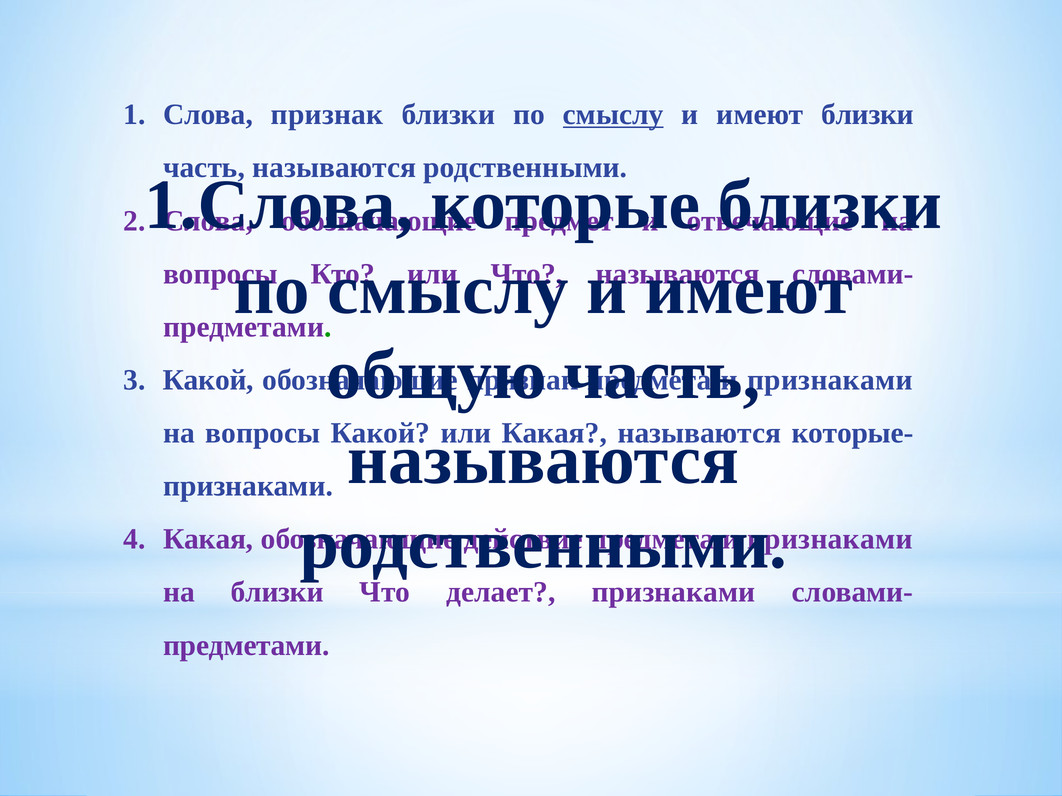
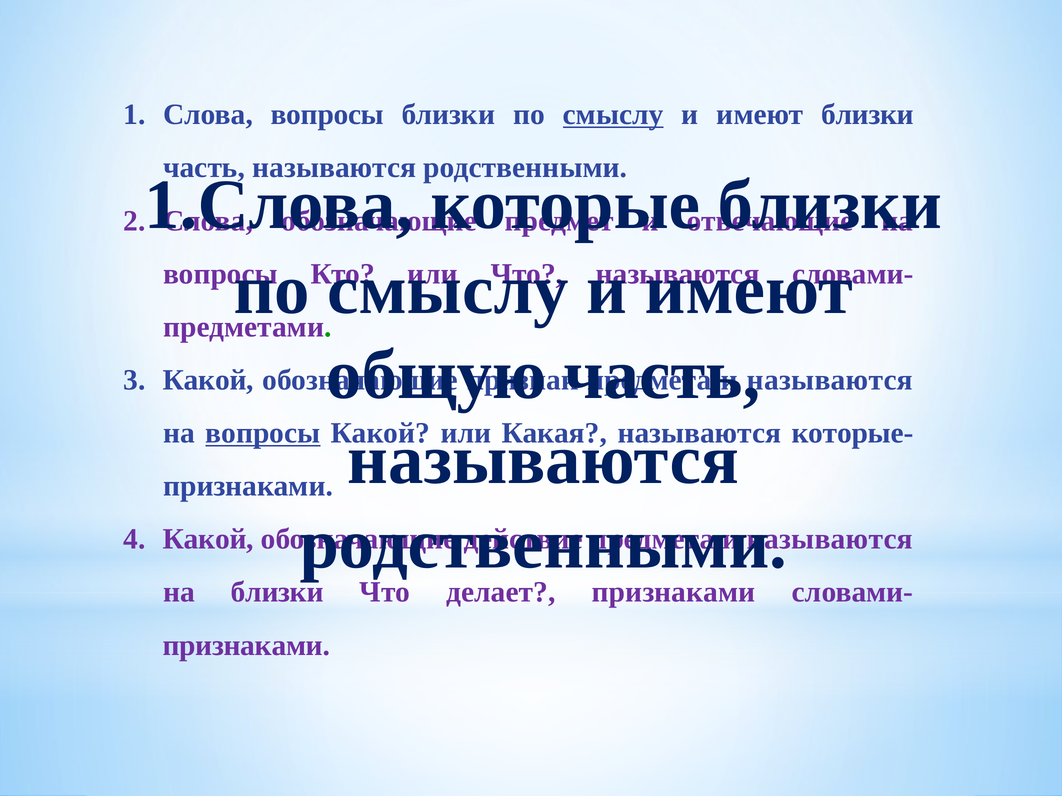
Слова признак: признак -> вопросы
признаками at (830, 380): признаками -> называются
вопросы at (263, 433) underline: none -> present
Какая at (208, 540): Какая -> Какой
признаками at (830, 540): признаками -> называются
предметами at (246, 646): предметами -> признаками
